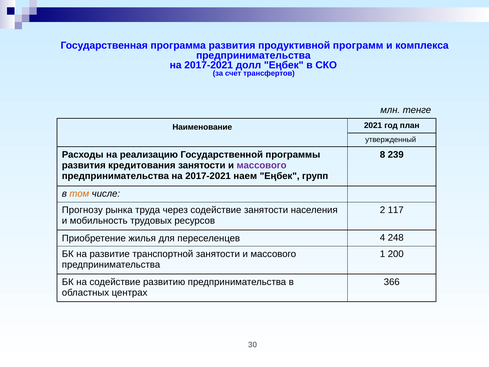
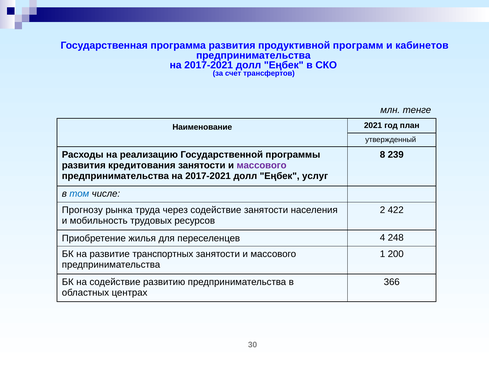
комплекса: комплекса -> кабинетов
наем at (245, 176): наем -> долл
групп: групп -> услуг
том colour: orange -> blue
117: 117 -> 422
транспортной: транспортной -> транспортных
